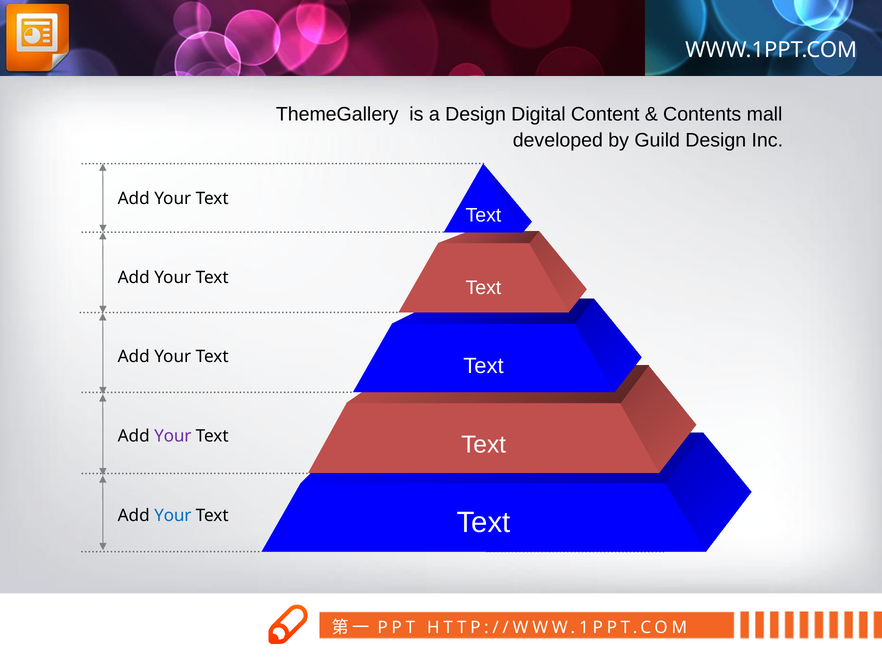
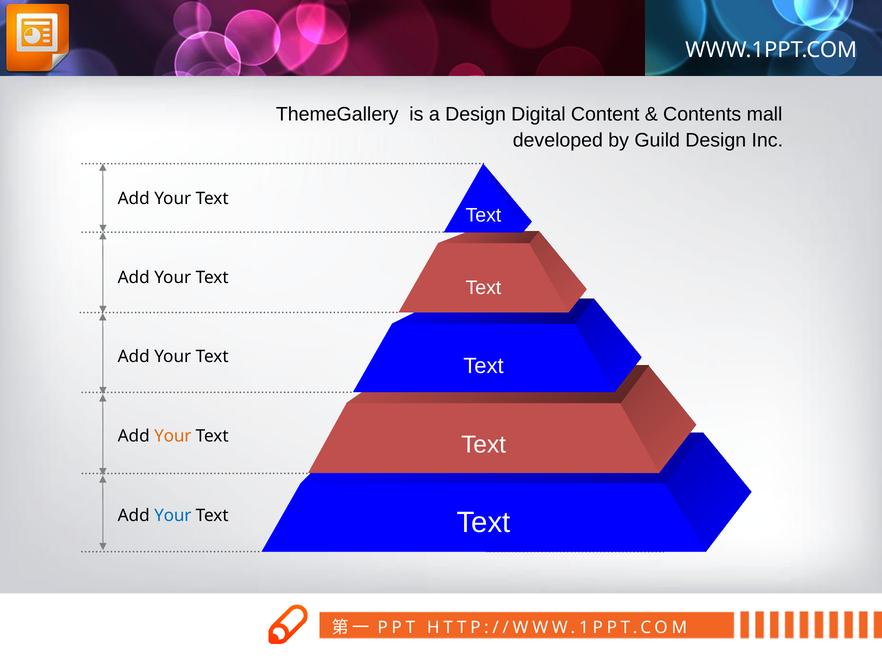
Your at (173, 436) colour: purple -> orange
